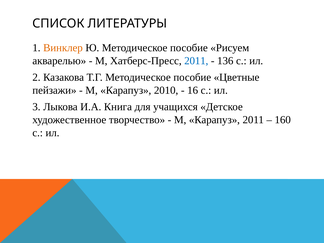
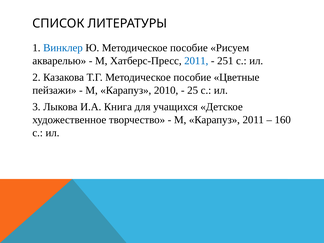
Винклер colour: orange -> blue
136: 136 -> 251
16: 16 -> 25
